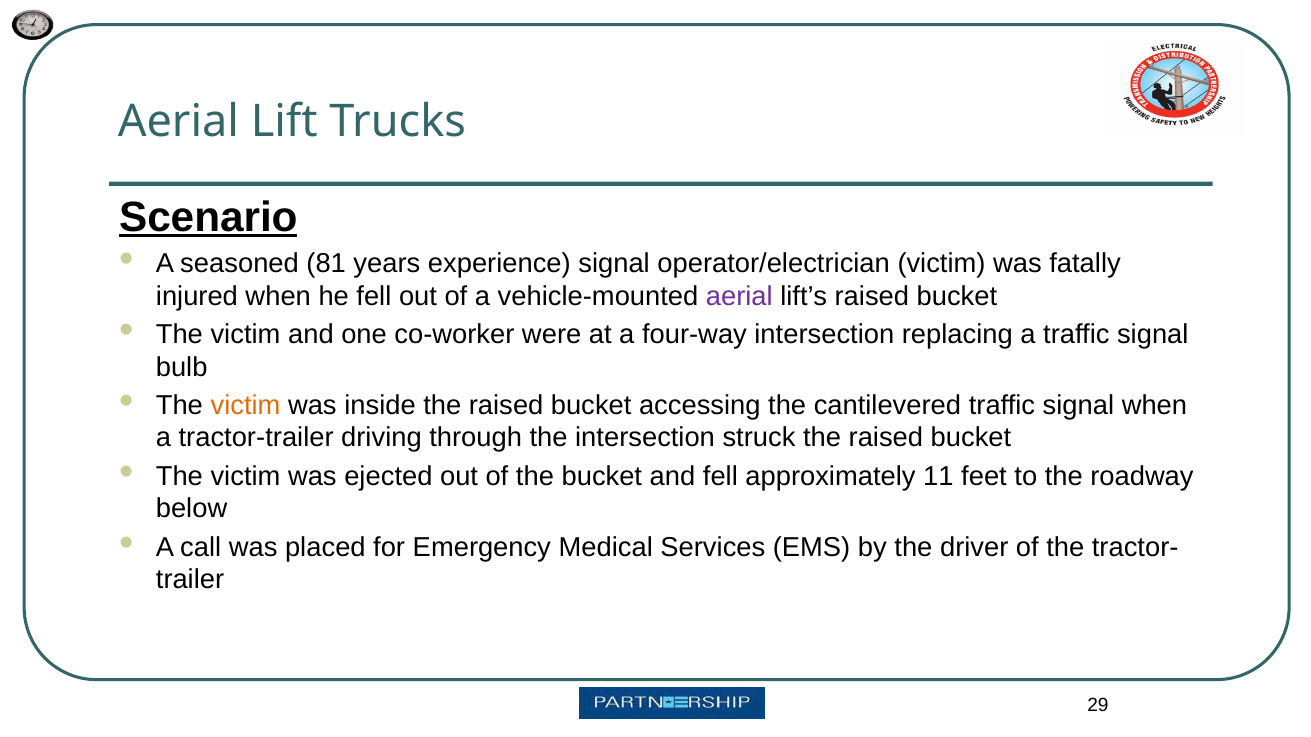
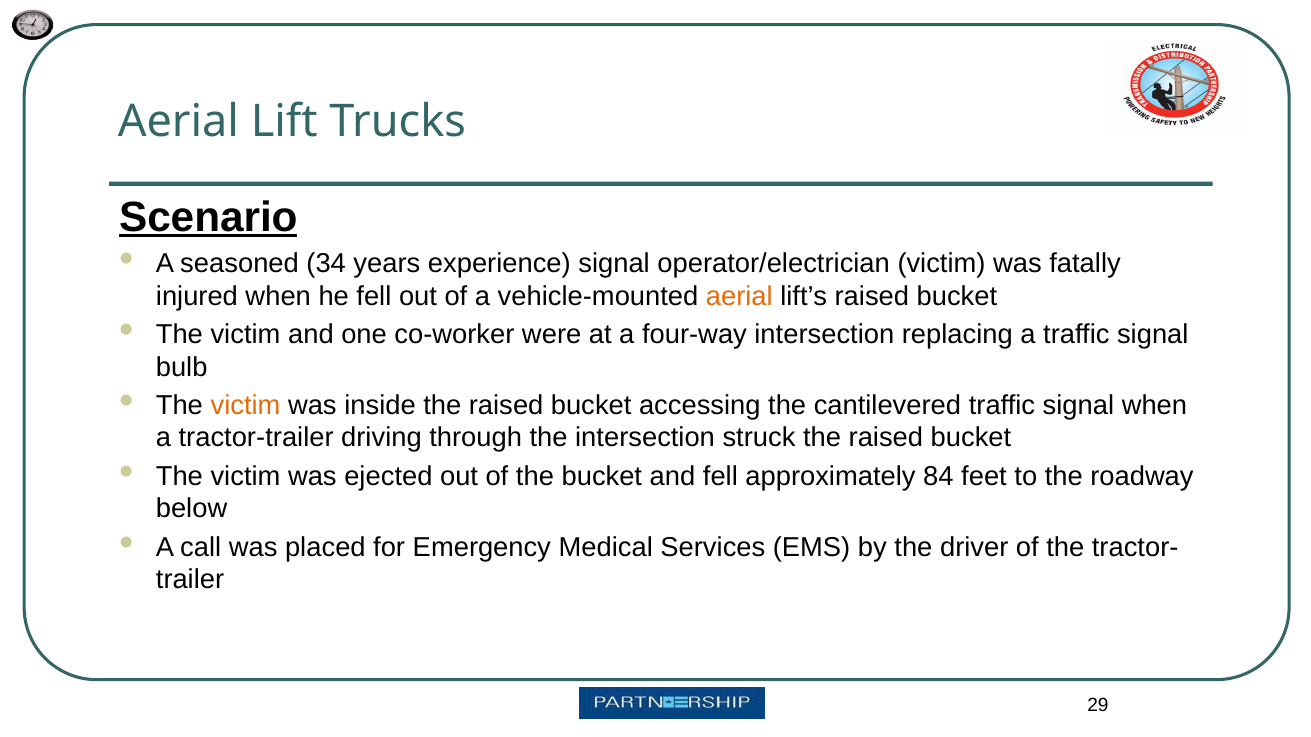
81: 81 -> 34
aerial at (739, 296) colour: purple -> orange
11: 11 -> 84
